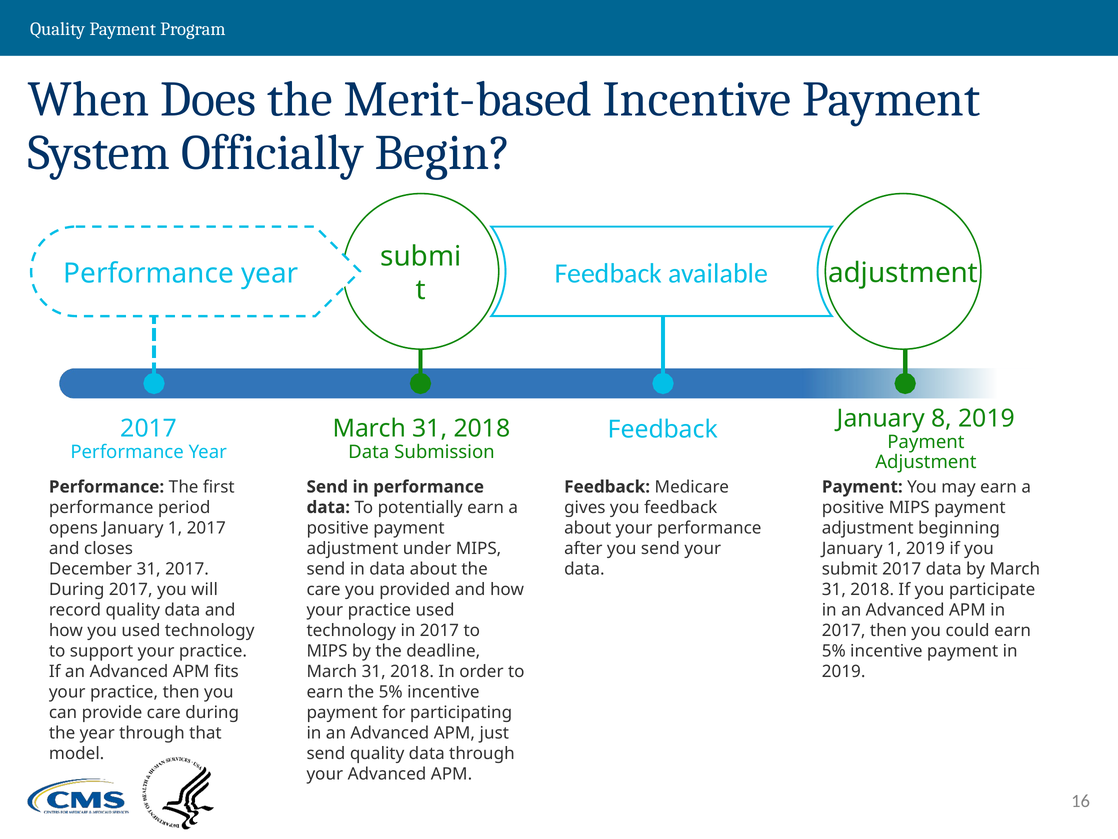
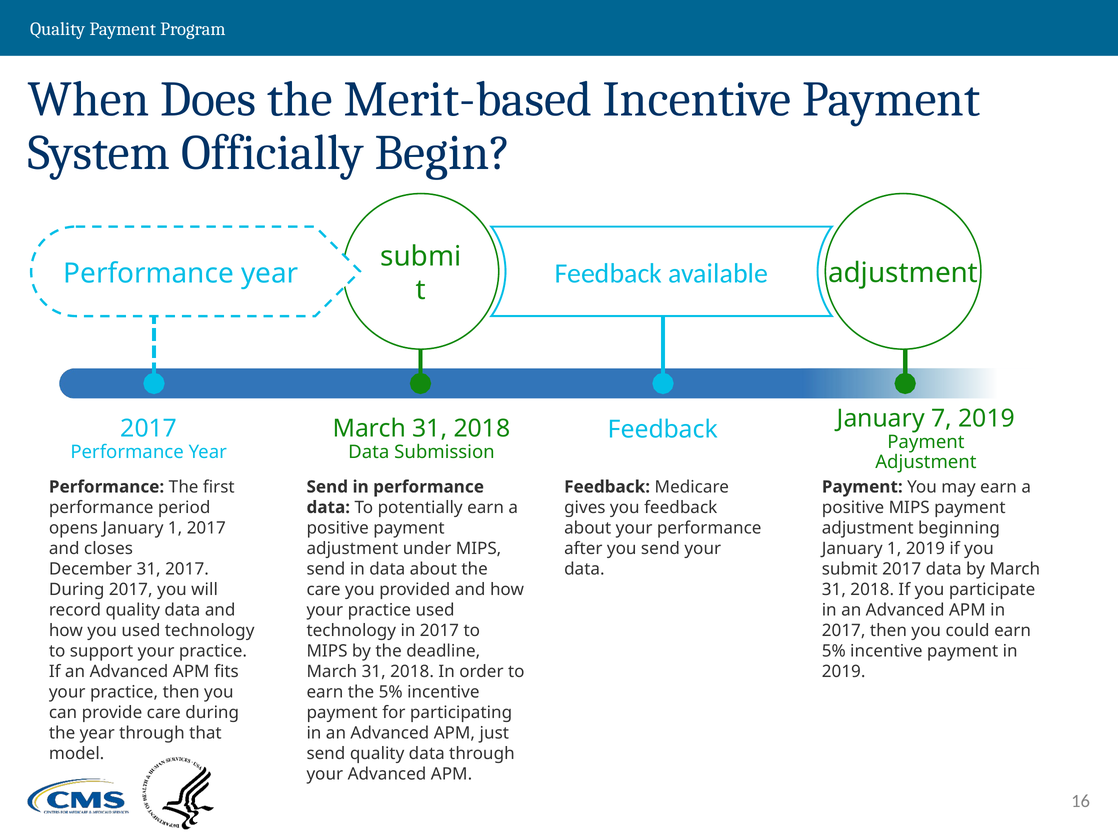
8: 8 -> 7
